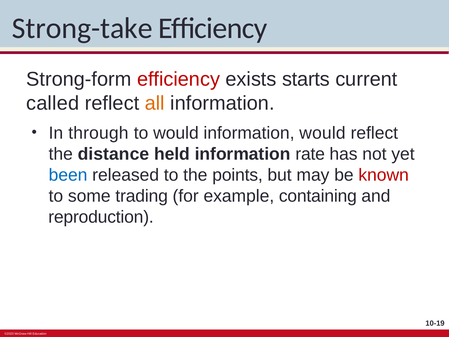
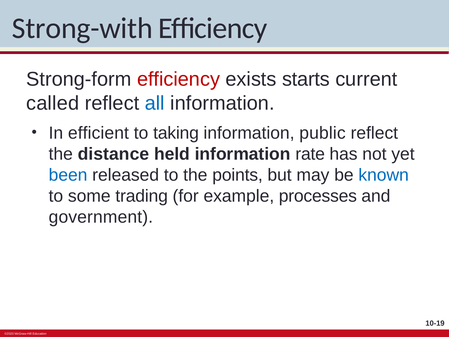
Strong-take: Strong-take -> Strong-with
all colour: orange -> blue
through: through -> efficient
to would: would -> taking
information would: would -> public
known colour: red -> blue
containing: containing -> processes
reproduction: reproduction -> government
